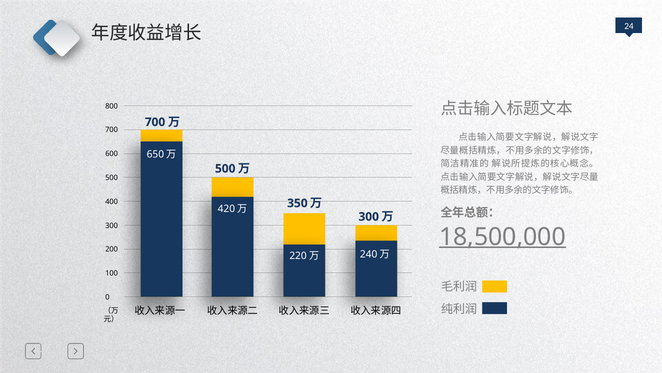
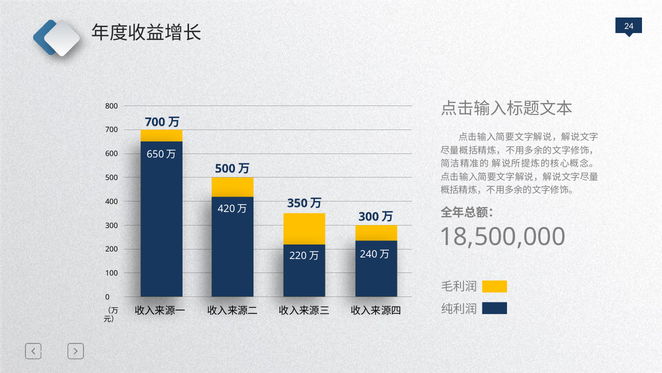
18,500,000 underline: present -> none
